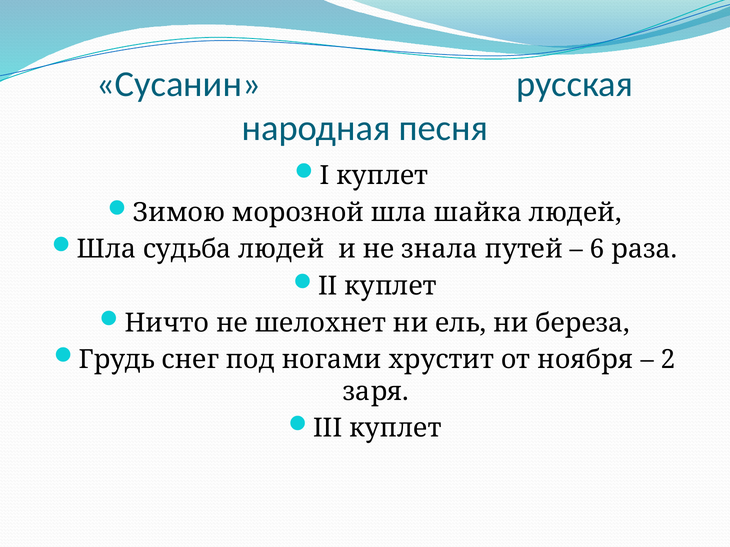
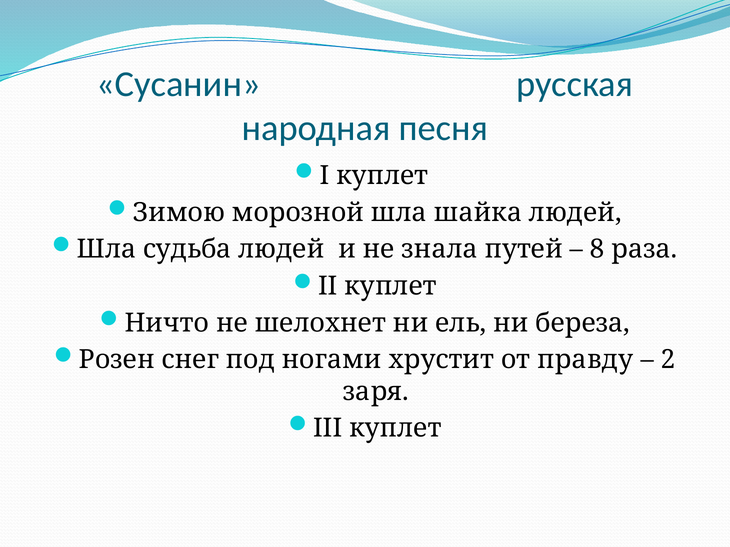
6: 6 -> 8
Грудь: Грудь -> Розен
ноября: ноября -> правду
